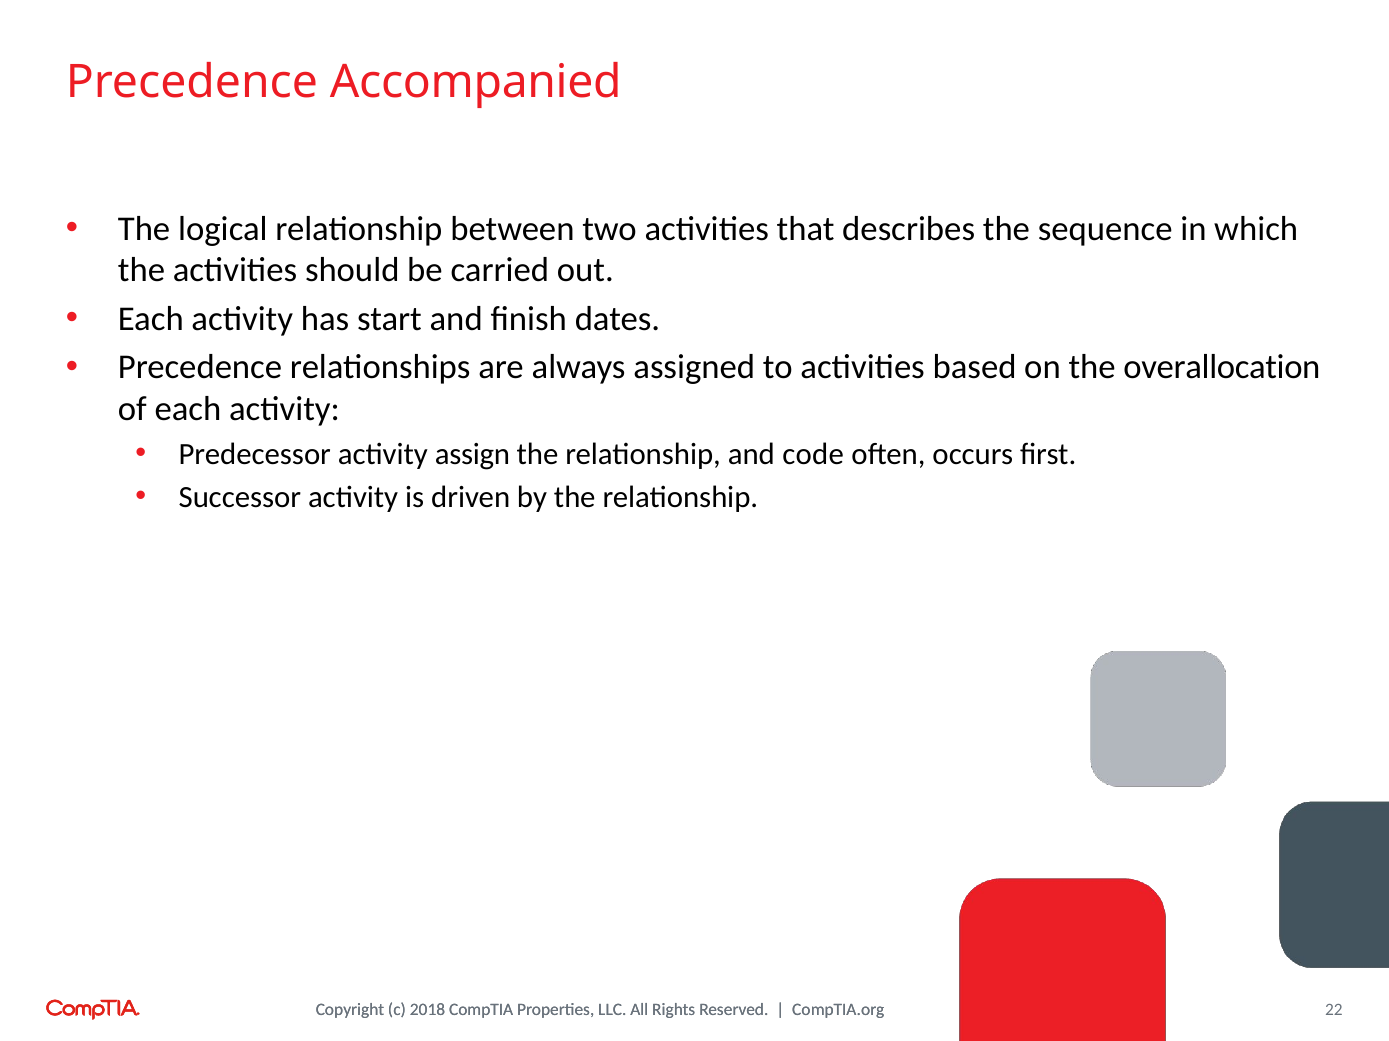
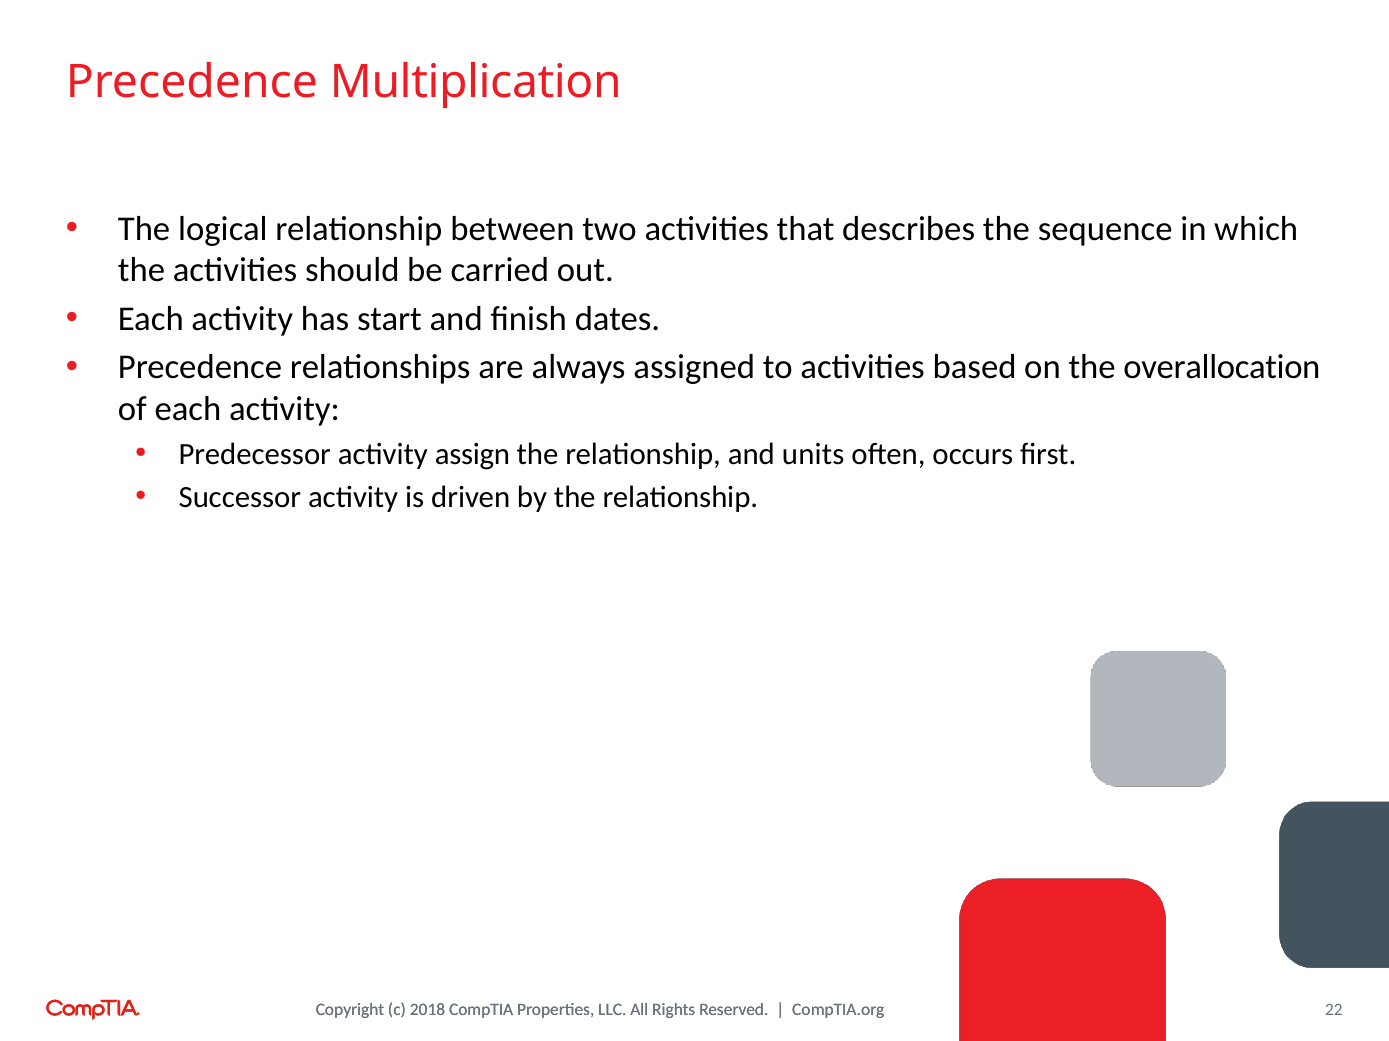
Accompanied: Accompanied -> Multiplication
code: code -> units
